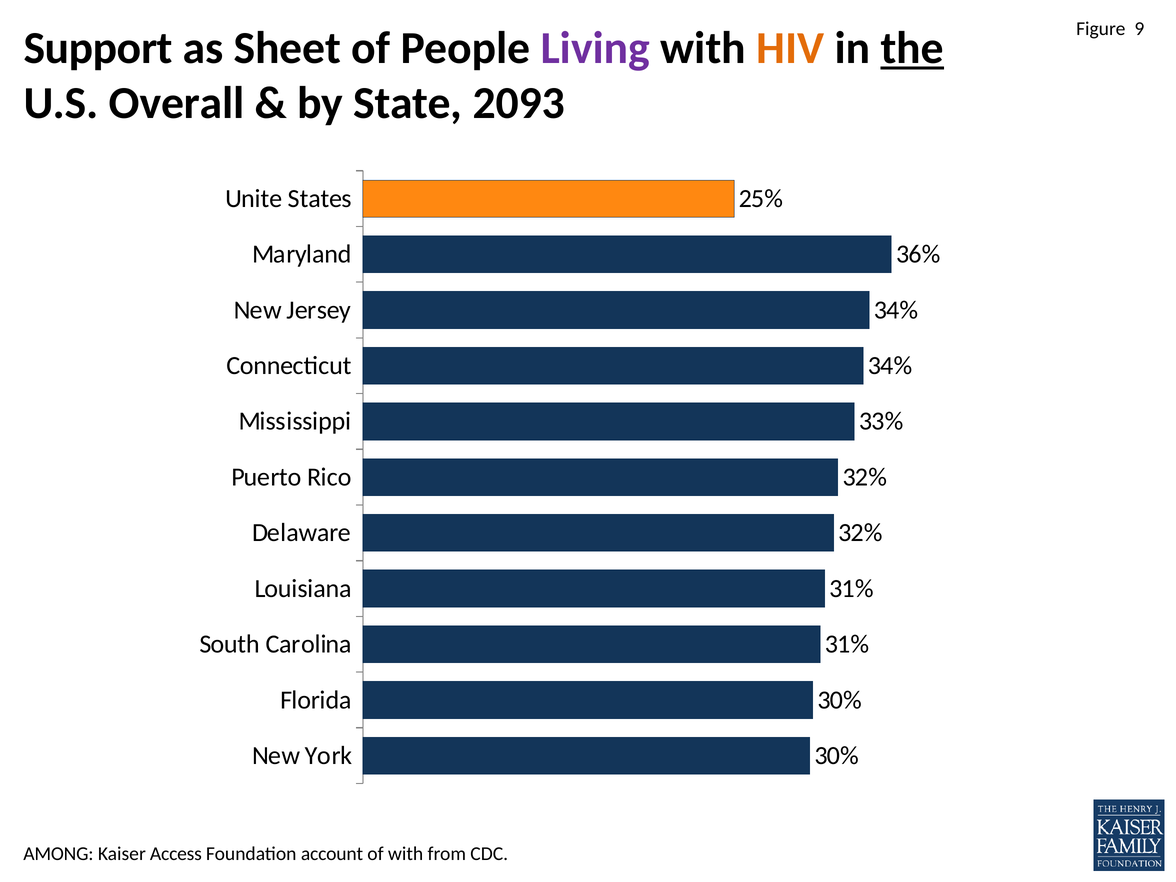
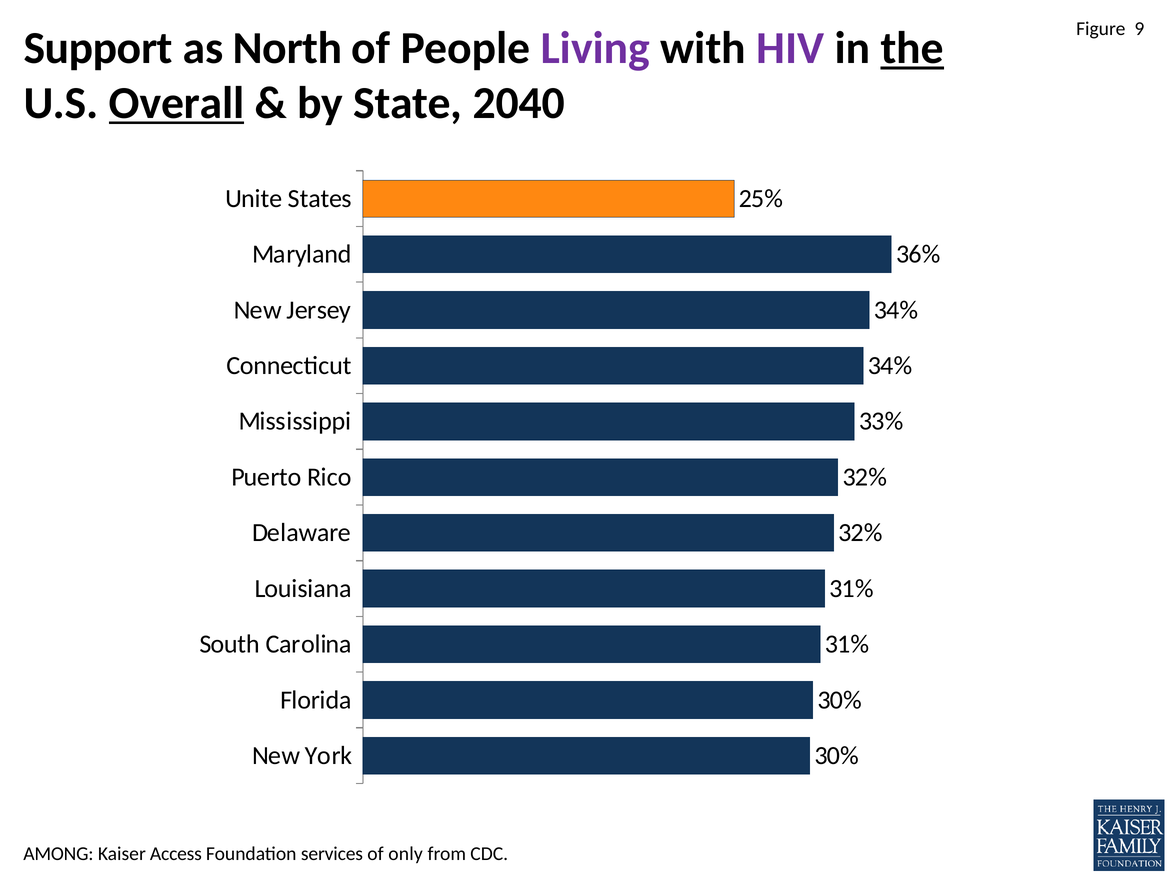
Sheet: Sheet -> North
HIV colour: orange -> purple
Overall underline: none -> present
2093: 2093 -> 2040
account: account -> services
of with: with -> only
